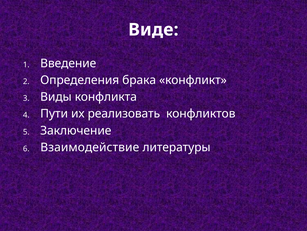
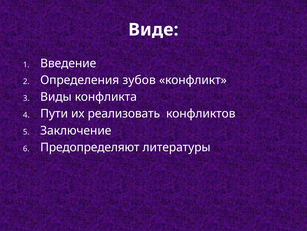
брака: брака -> зубов
Взаимодействие: Взаимодействие -> Предопределяют
